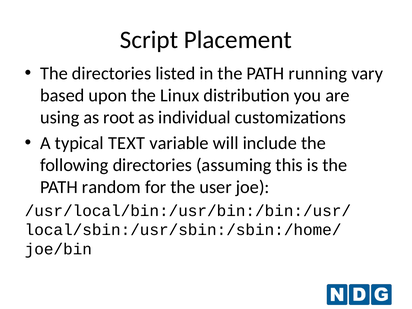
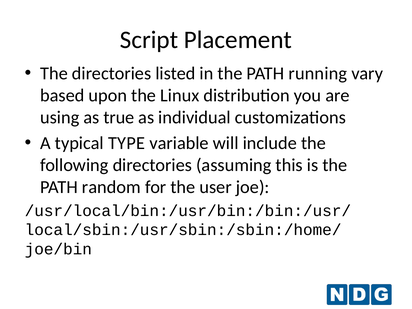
root: root -> true
TEXT: TEXT -> TYPE
